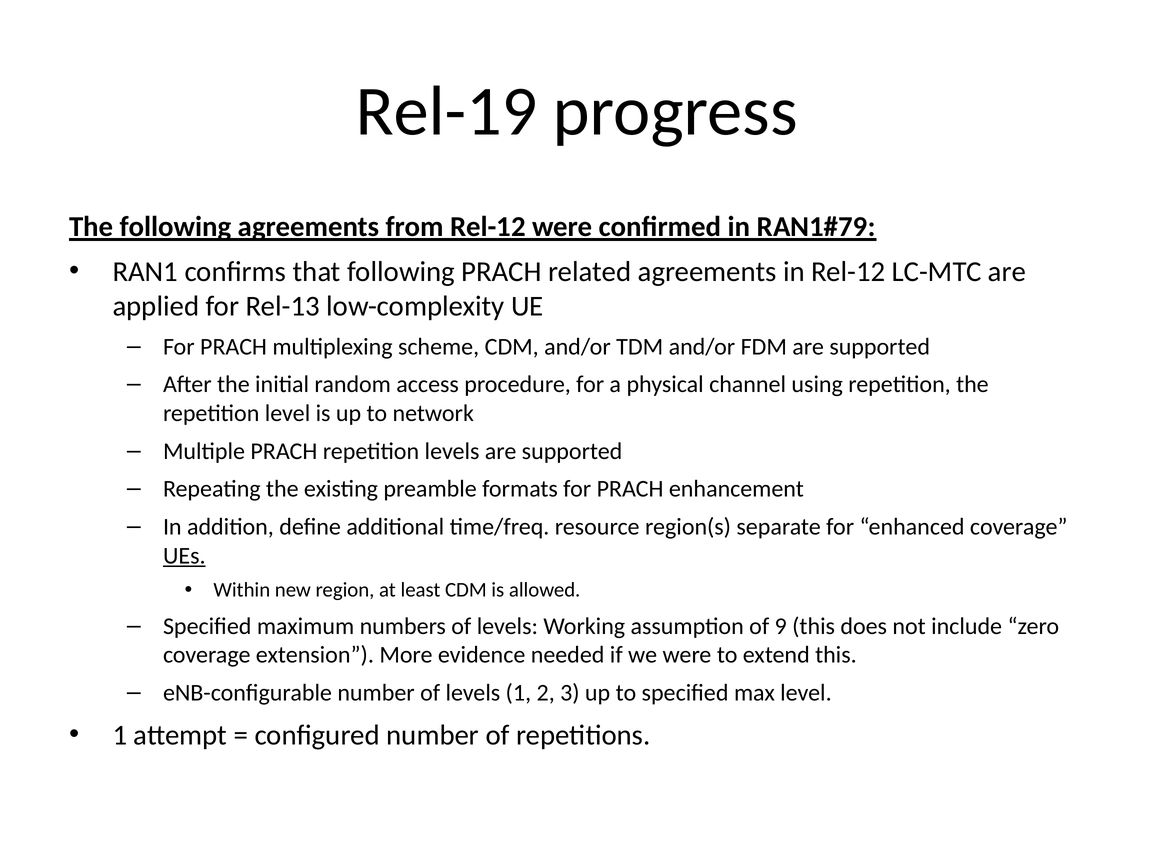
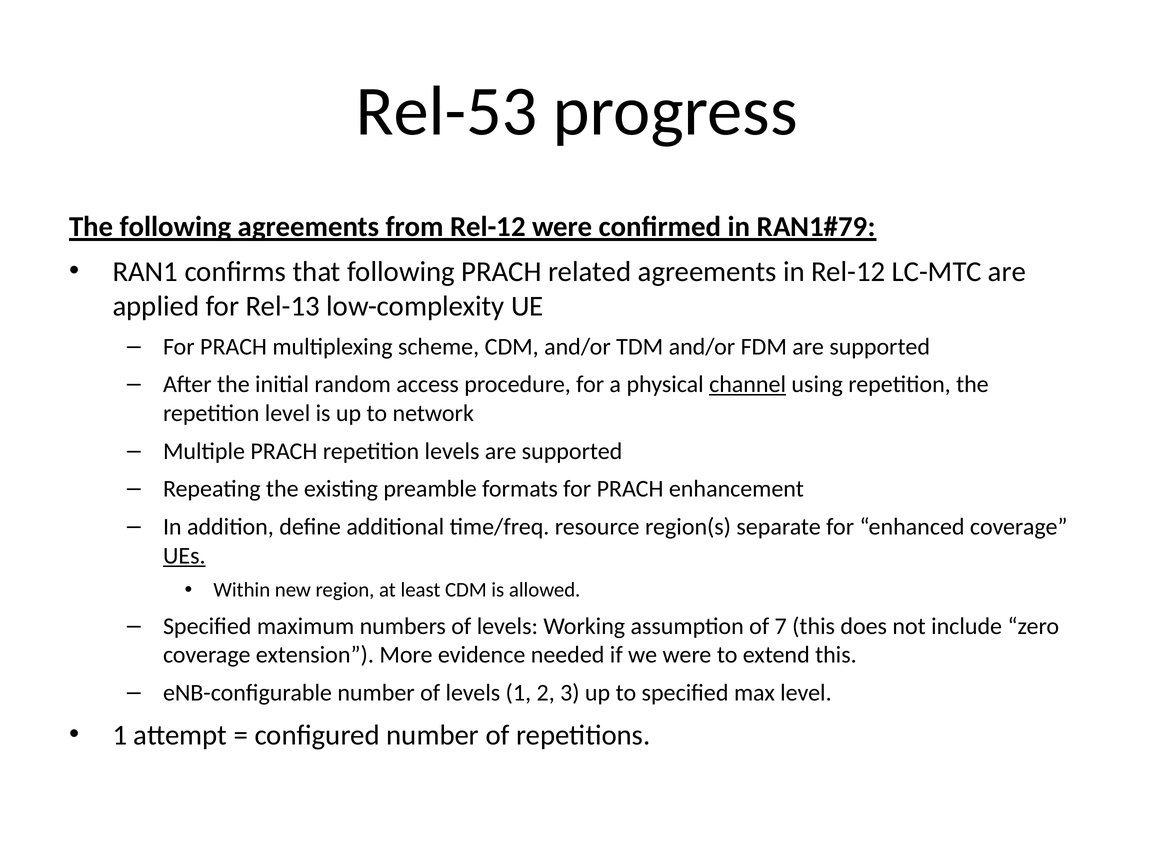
Rel-19: Rel-19 -> Rel-53
channel underline: none -> present
9: 9 -> 7
